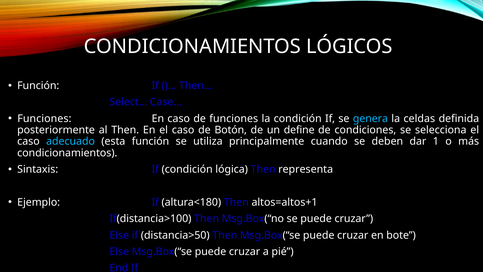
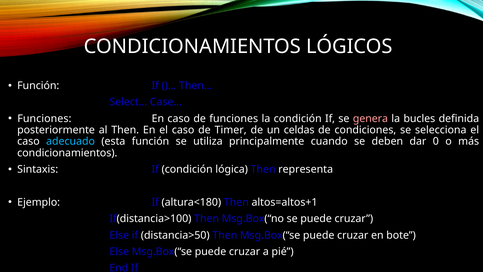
genera colour: light blue -> pink
celdas: celdas -> bucles
Botón: Botón -> Timer
define: define -> celdas
1: 1 -> 0
